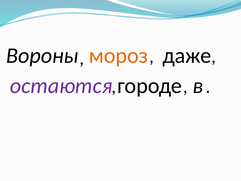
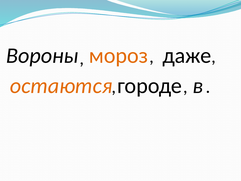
остаются colour: purple -> orange
